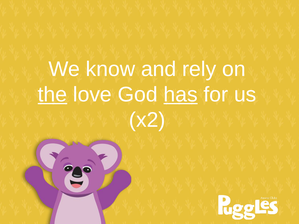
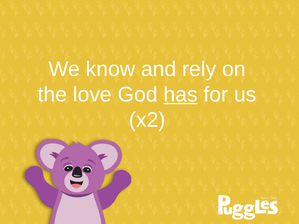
the underline: present -> none
